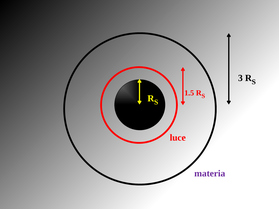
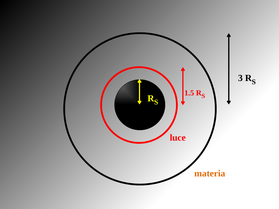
materia colour: purple -> orange
